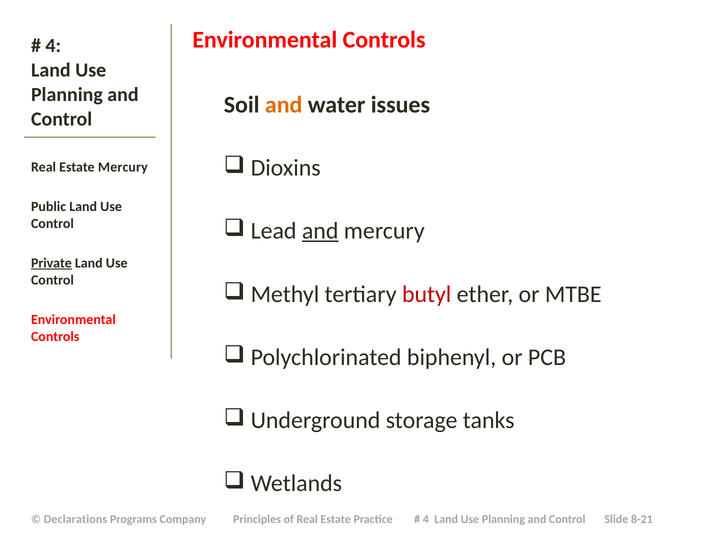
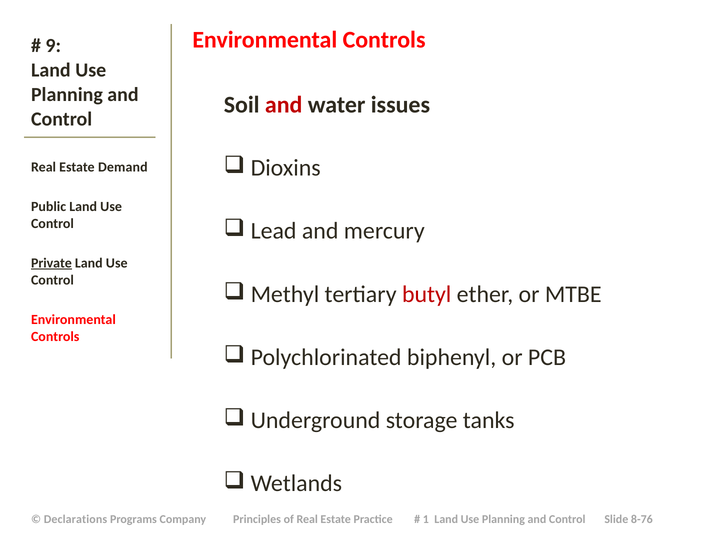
4 at (53, 46): 4 -> 9
and at (284, 105) colour: orange -> red
Estate Mercury: Mercury -> Demand
and at (320, 231) underline: present -> none
4 at (426, 519): 4 -> 1
8-21: 8-21 -> 8-76
